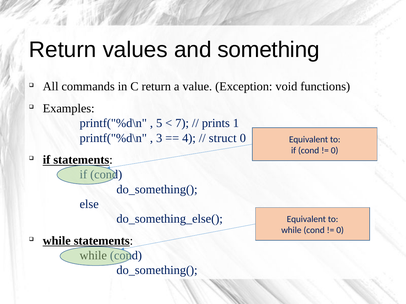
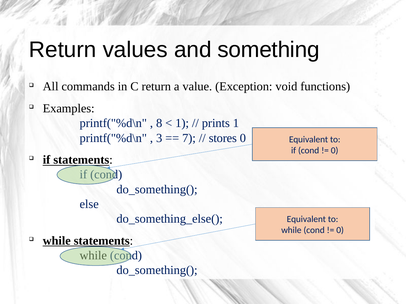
5: 5 -> 8
7 at (182, 123): 7 -> 1
4: 4 -> 7
struct: struct -> stores
